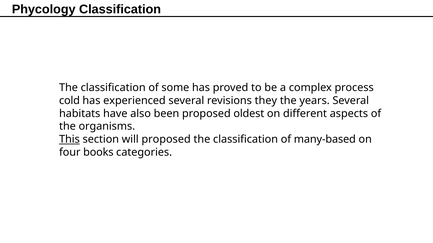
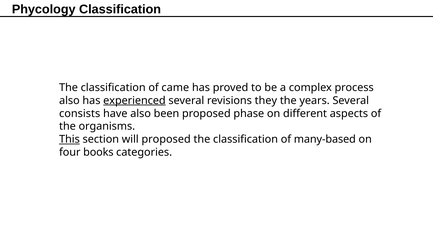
some: some -> came
cold at (69, 101): cold -> also
experienced underline: none -> present
habitats: habitats -> consists
oldest: oldest -> phase
